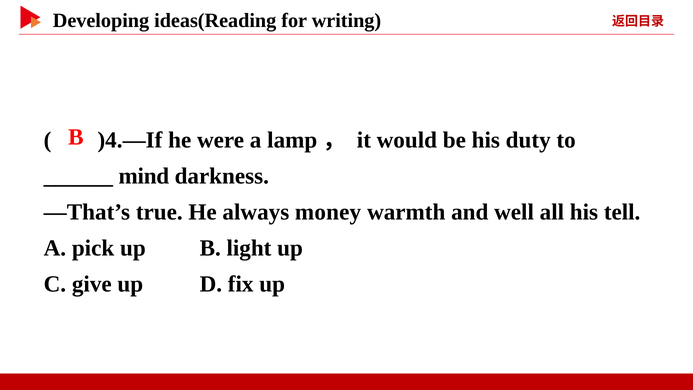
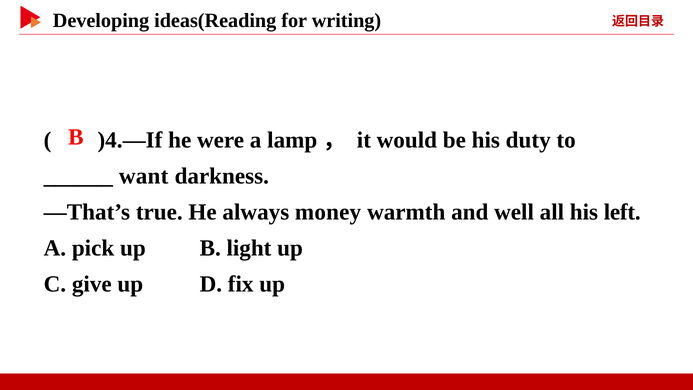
mind: mind -> want
tell: tell -> left
